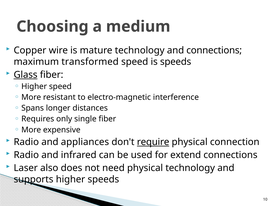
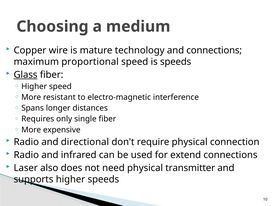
transformed: transformed -> proportional
appliances: appliances -> directional
require underline: present -> none
physical technology: technology -> transmitter
